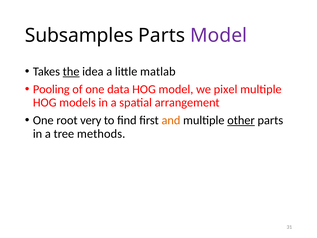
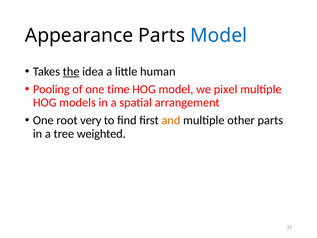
Subsamples: Subsamples -> Appearance
Model at (219, 36) colour: purple -> blue
matlab: matlab -> human
data: data -> time
other underline: present -> none
methods: methods -> weighted
